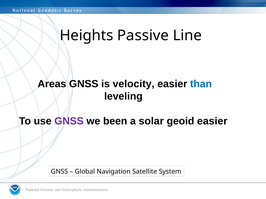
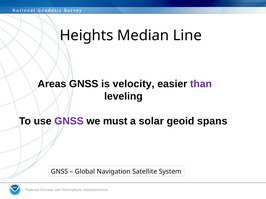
Passive: Passive -> Median
than colour: blue -> purple
been: been -> must
geoid easier: easier -> spans
